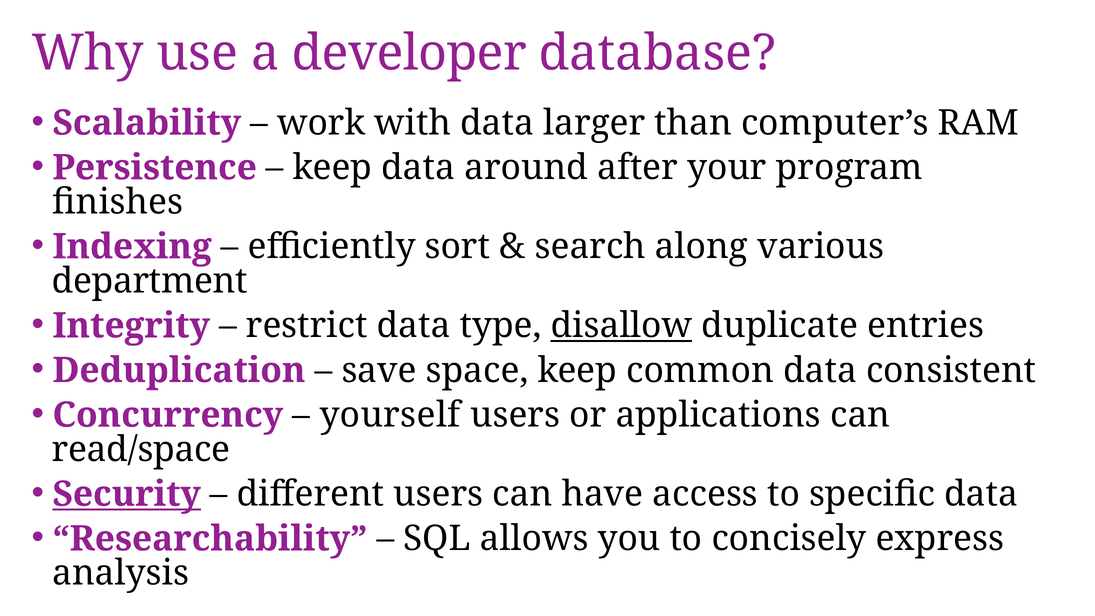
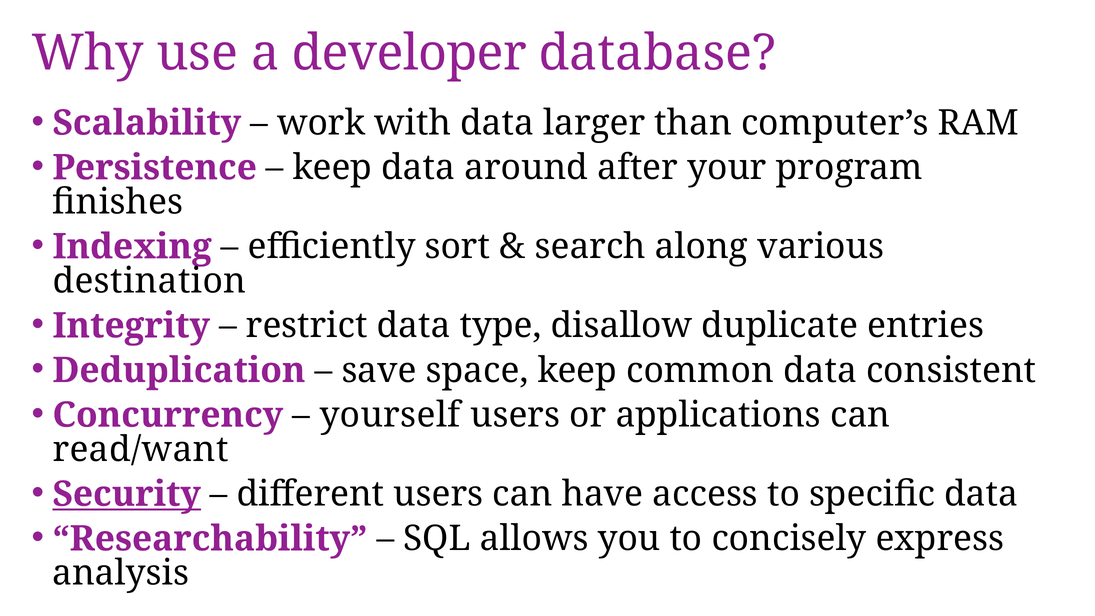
department: department -> destination
disallow underline: present -> none
read/space: read/space -> read/want
